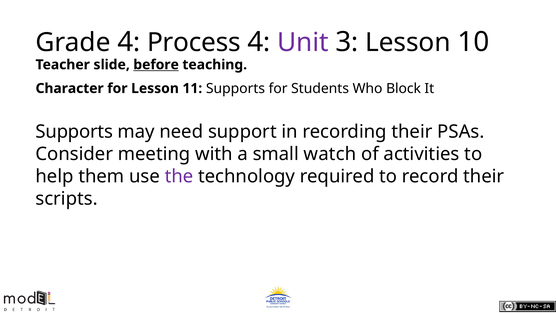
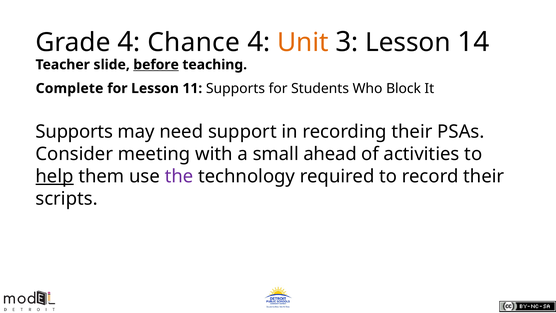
Process: Process -> Chance
Unit colour: purple -> orange
10: 10 -> 14
Character: Character -> Complete
watch: watch -> ahead
help underline: none -> present
